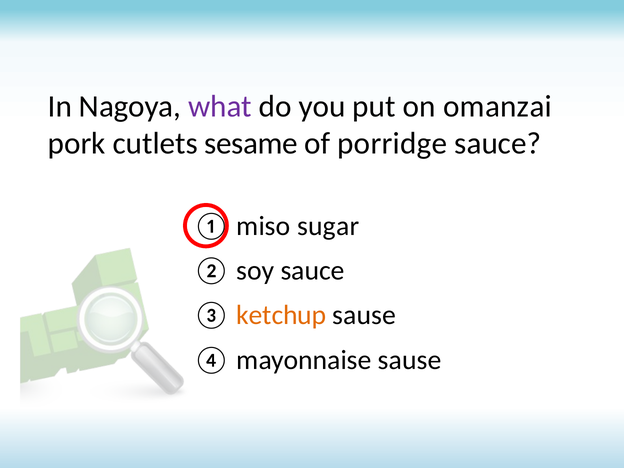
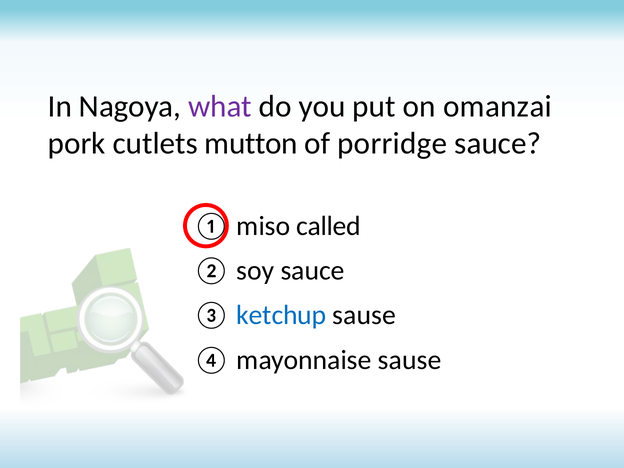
sesame: sesame -> mutton
sugar: sugar -> called
ketchup colour: orange -> blue
